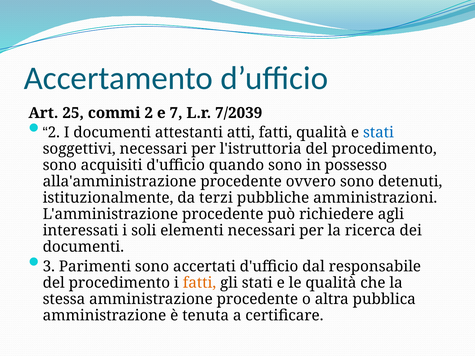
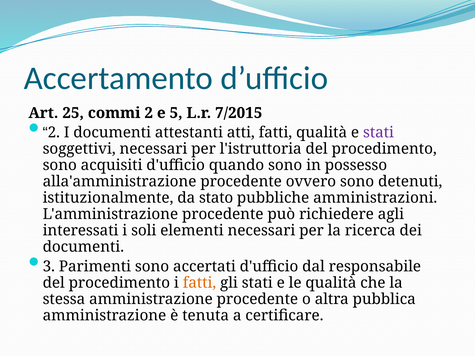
7: 7 -> 5
7/2039: 7/2039 -> 7/2015
stati at (378, 132) colour: blue -> purple
terzi: terzi -> stato
